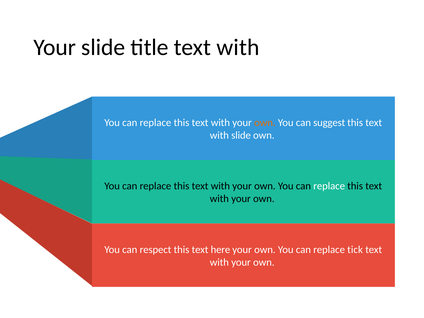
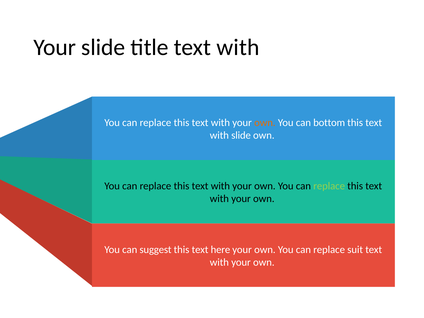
suggest: suggest -> bottom
replace at (329, 186) colour: white -> light green
respect: respect -> suggest
tick: tick -> suit
